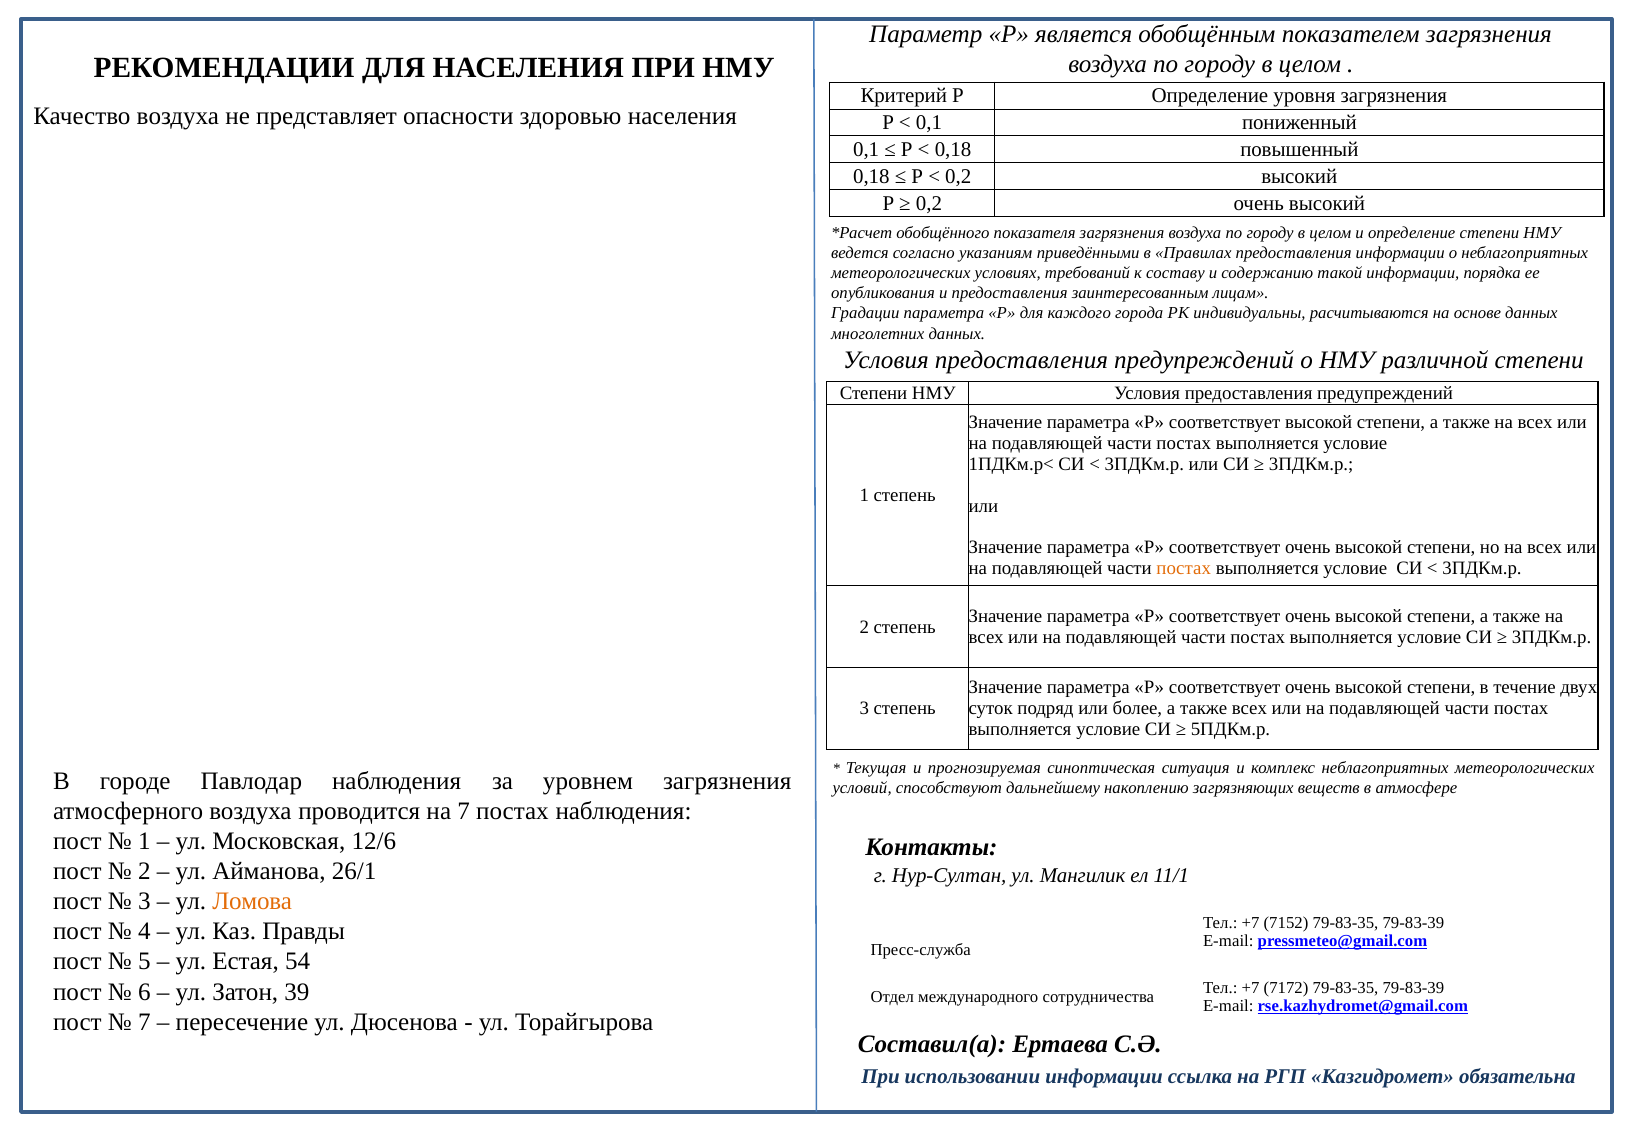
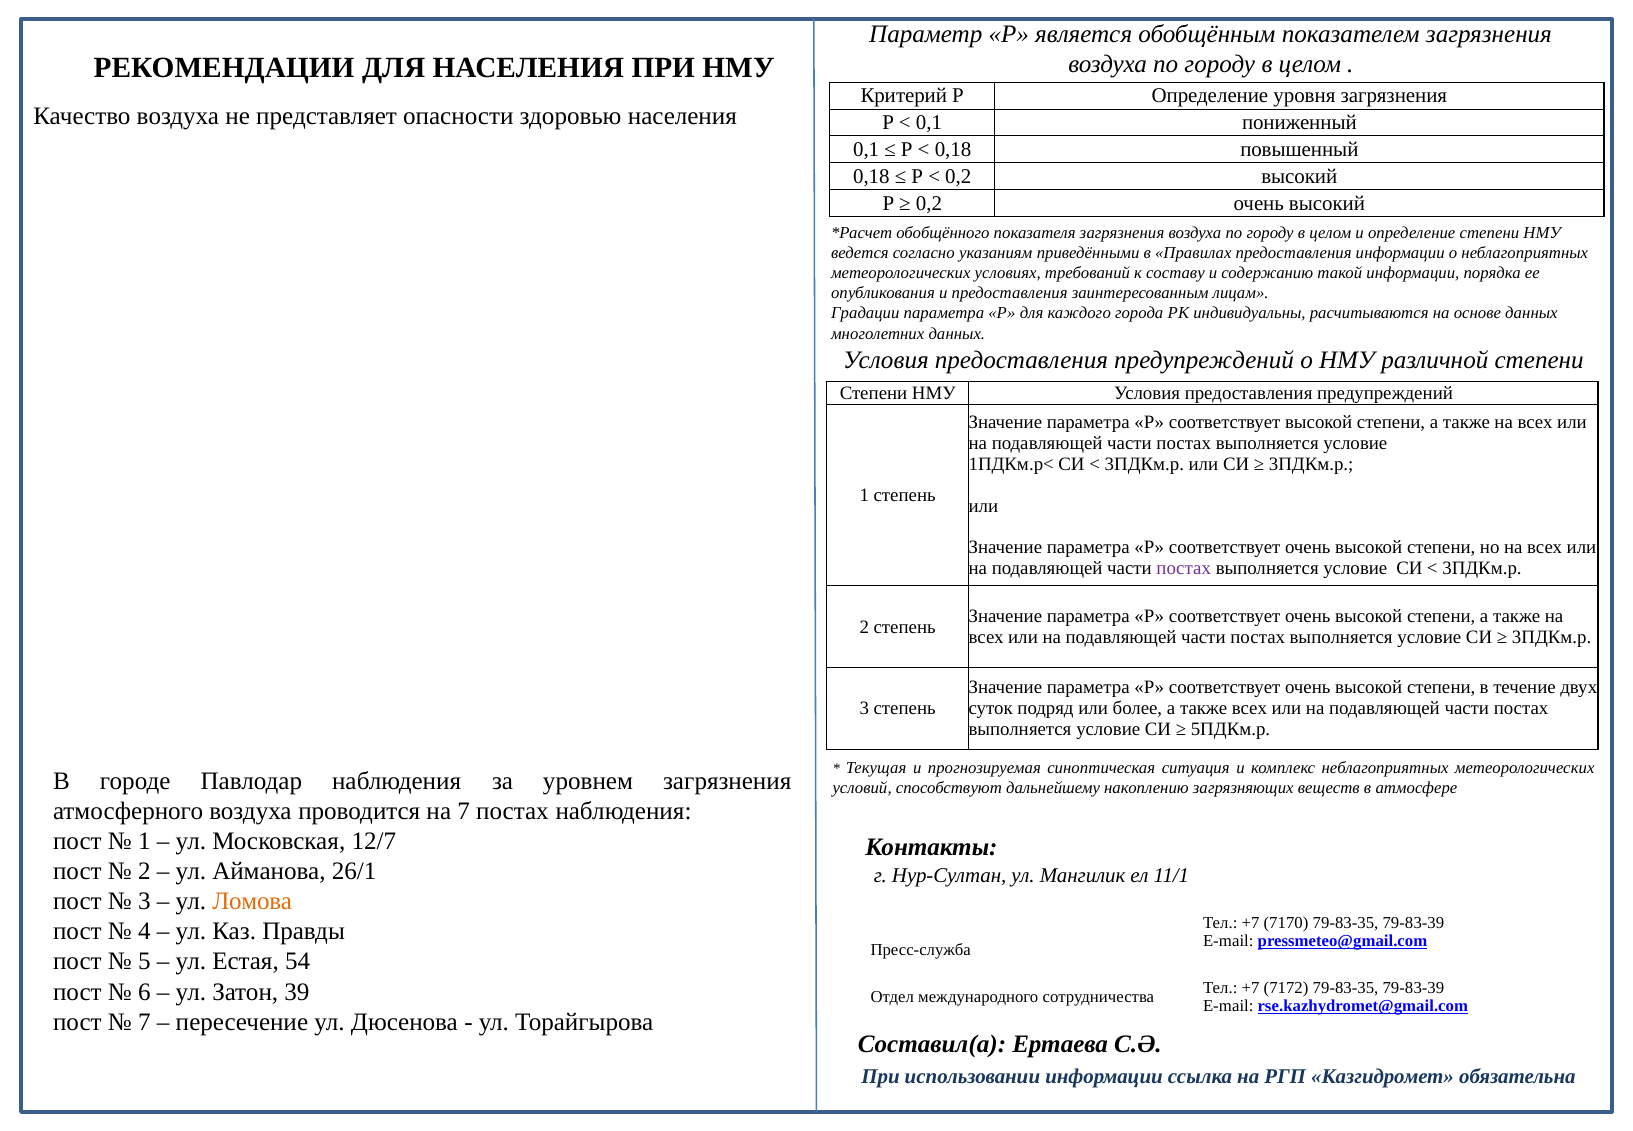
постах at (1184, 568) colour: orange -> purple
12/6: 12/6 -> 12/7
7152: 7152 -> 7170
